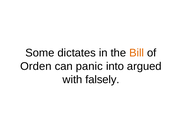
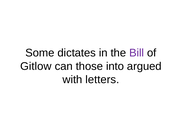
Bill colour: orange -> purple
Orden: Orden -> Gitlow
panic: panic -> those
falsely: falsely -> letters
